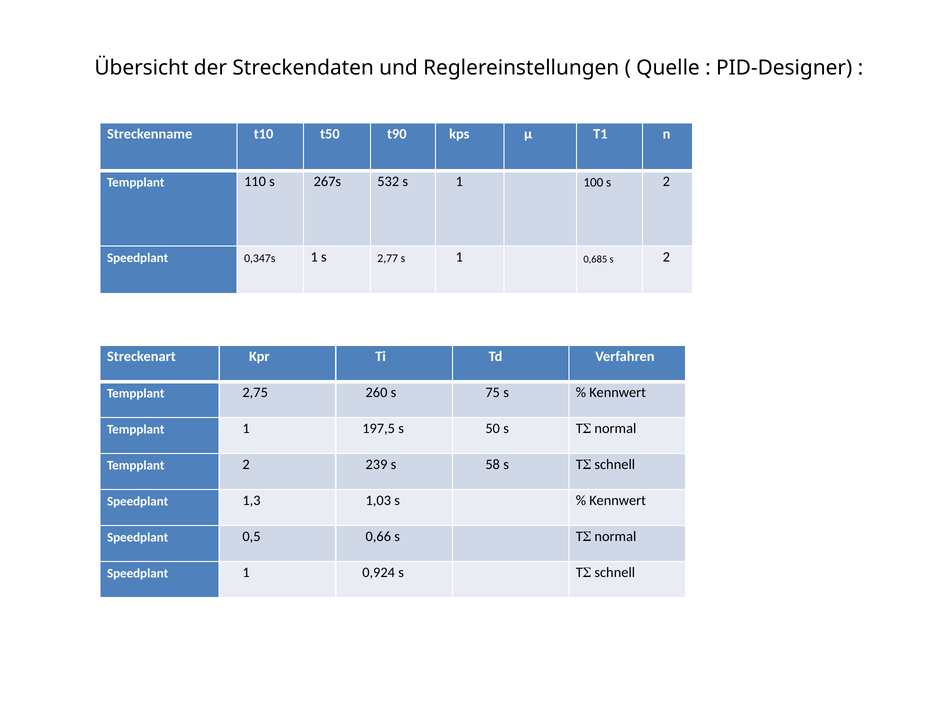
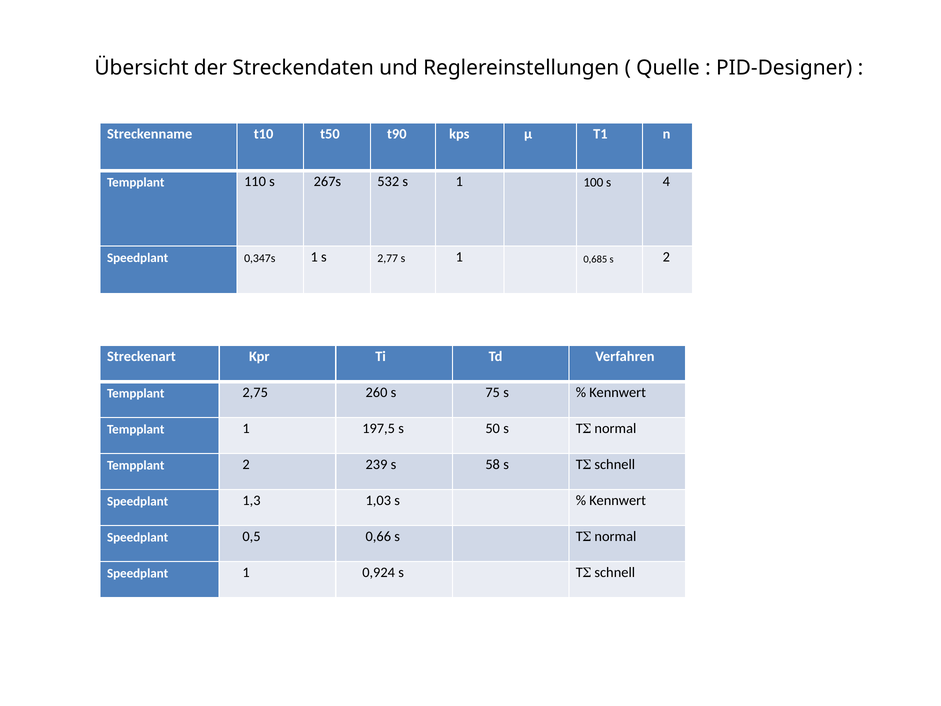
100 s 2: 2 -> 4
